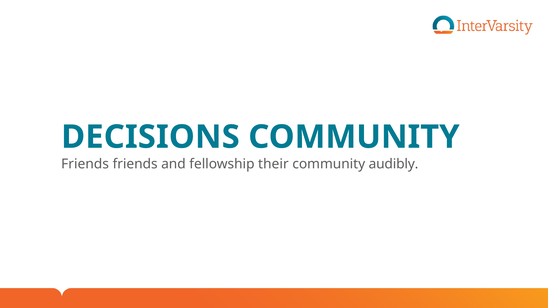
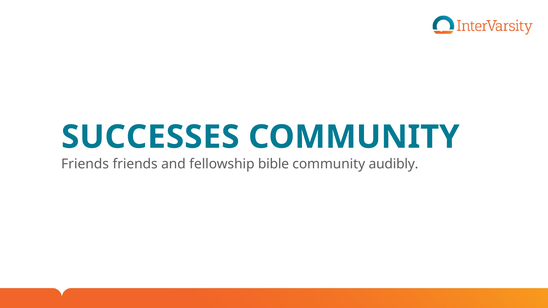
DECISIONS: DECISIONS -> SUCCESSES
their: their -> bible
